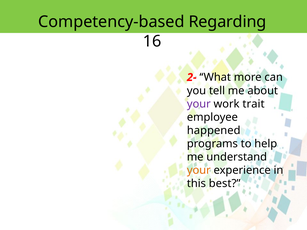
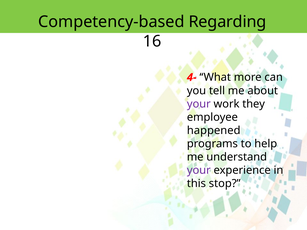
2-: 2- -> 4-
trait: trait -> they
your at (199, 170) colour: orange -> purple
best: best -> stop
